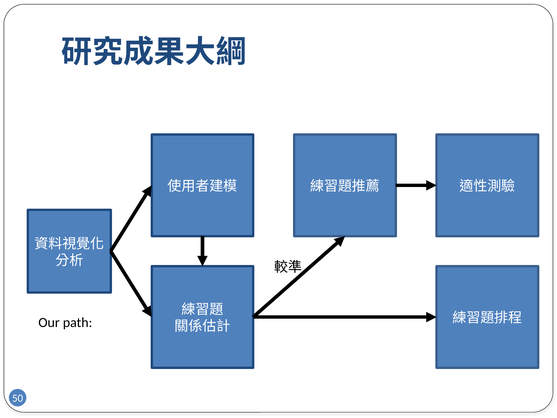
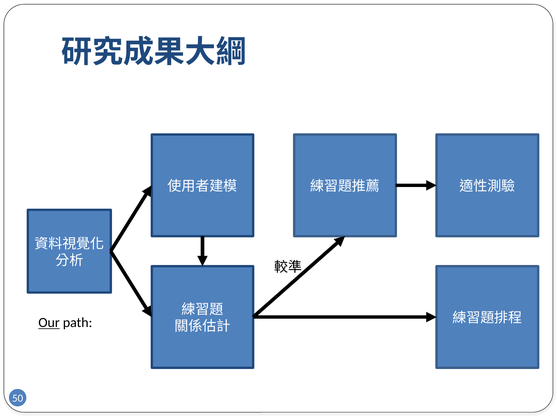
Our underline: none -> present
